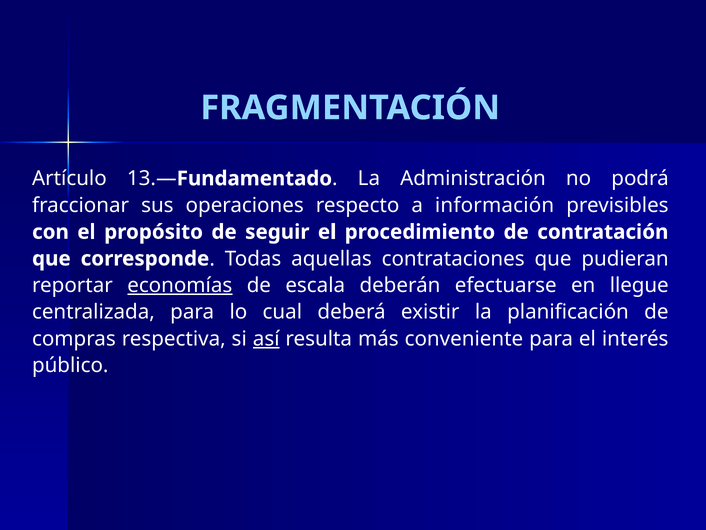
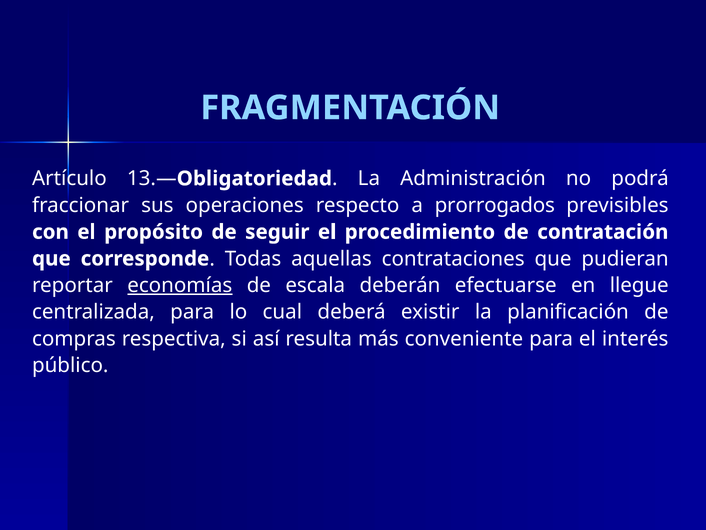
Fundamentado: Fundamentado -> Obligatoriedad
información: información -> prorrogados
así underline: present -> none
